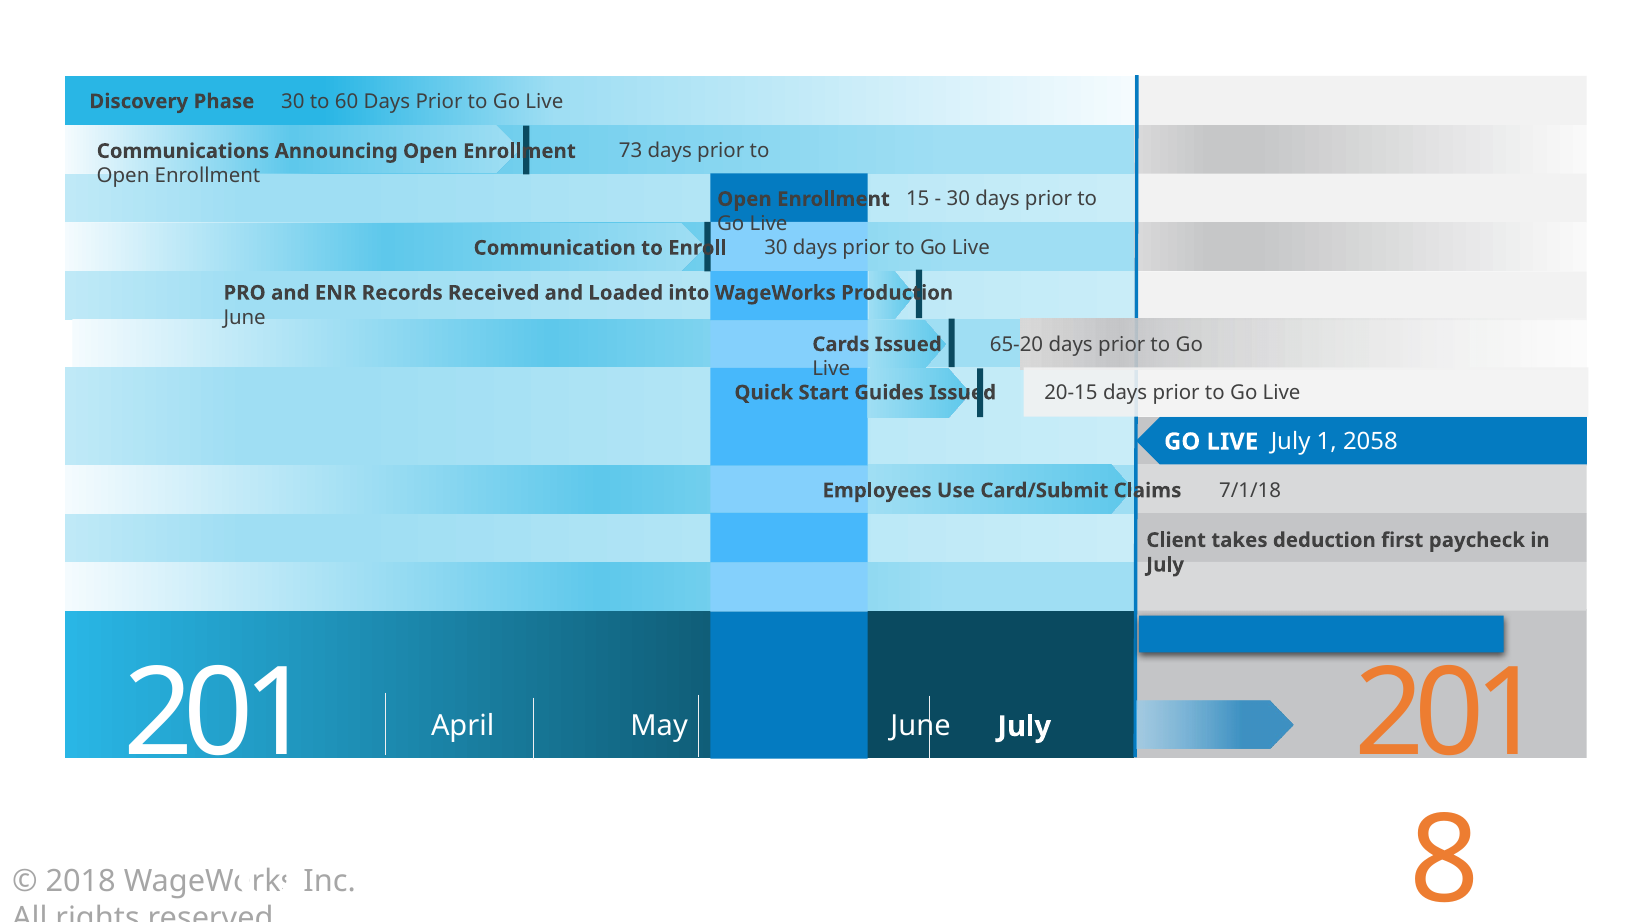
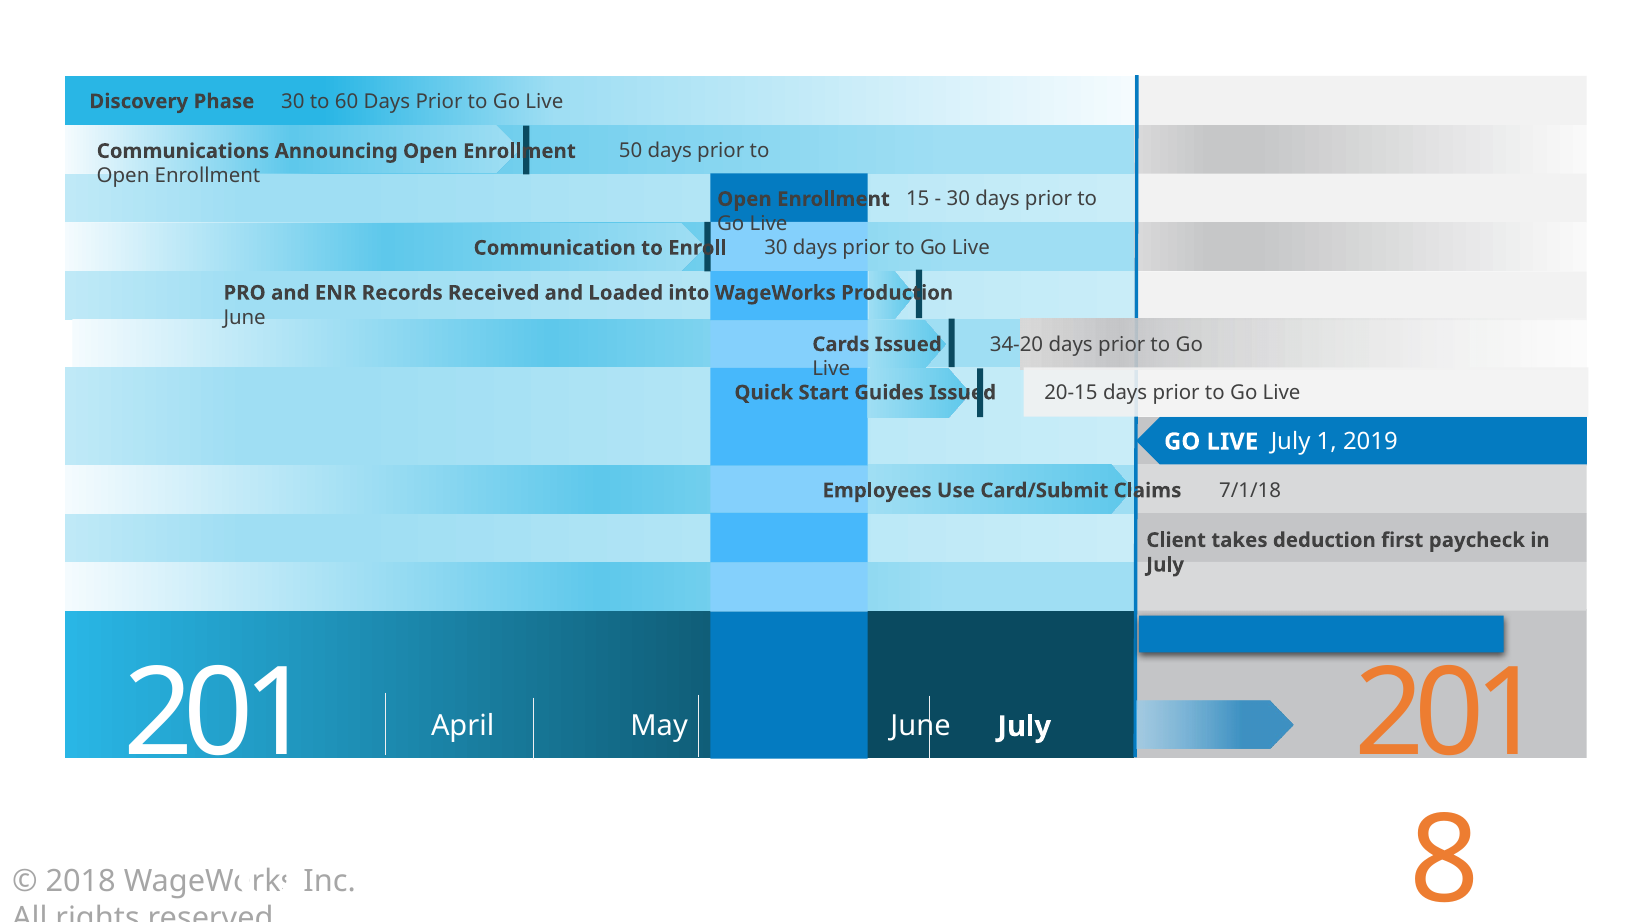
73: 73 -> 50
65-20: 65-20 -> 34-20
2058: 2058 -> 2019
